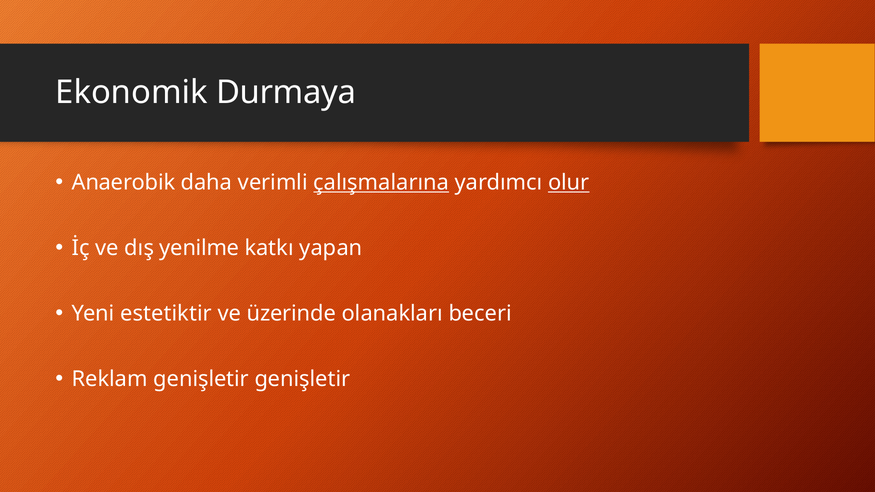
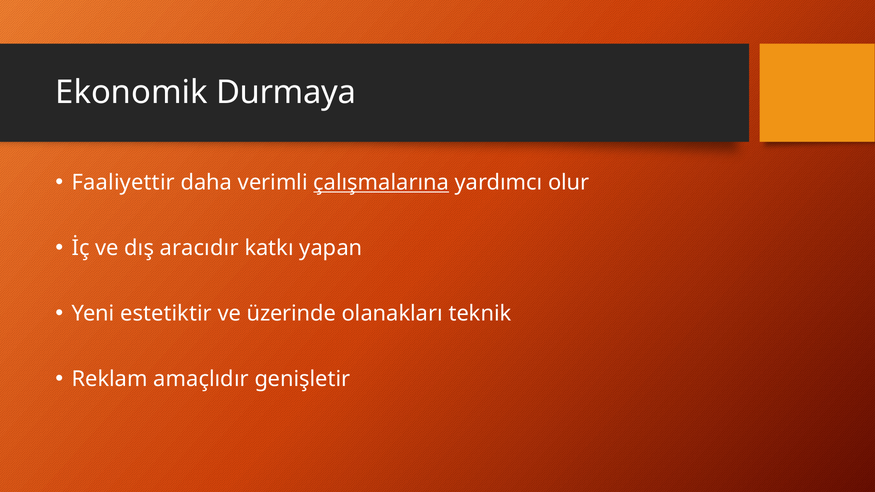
Anaerobik: Anaerobik -> Faaliyettir
olur underline: present -> none
yenilme: yenilme -> aracıdır
beceri: beceri -> teknik
Reklam genişletir: genişletir -> amaçlıdır
